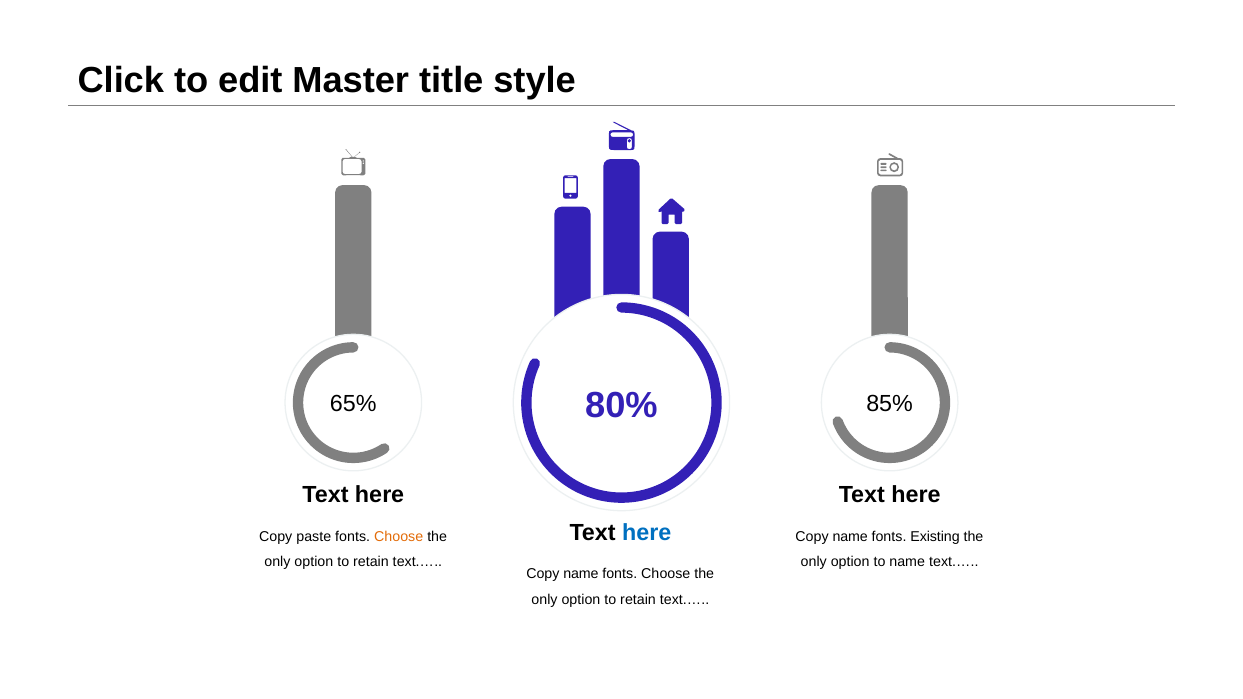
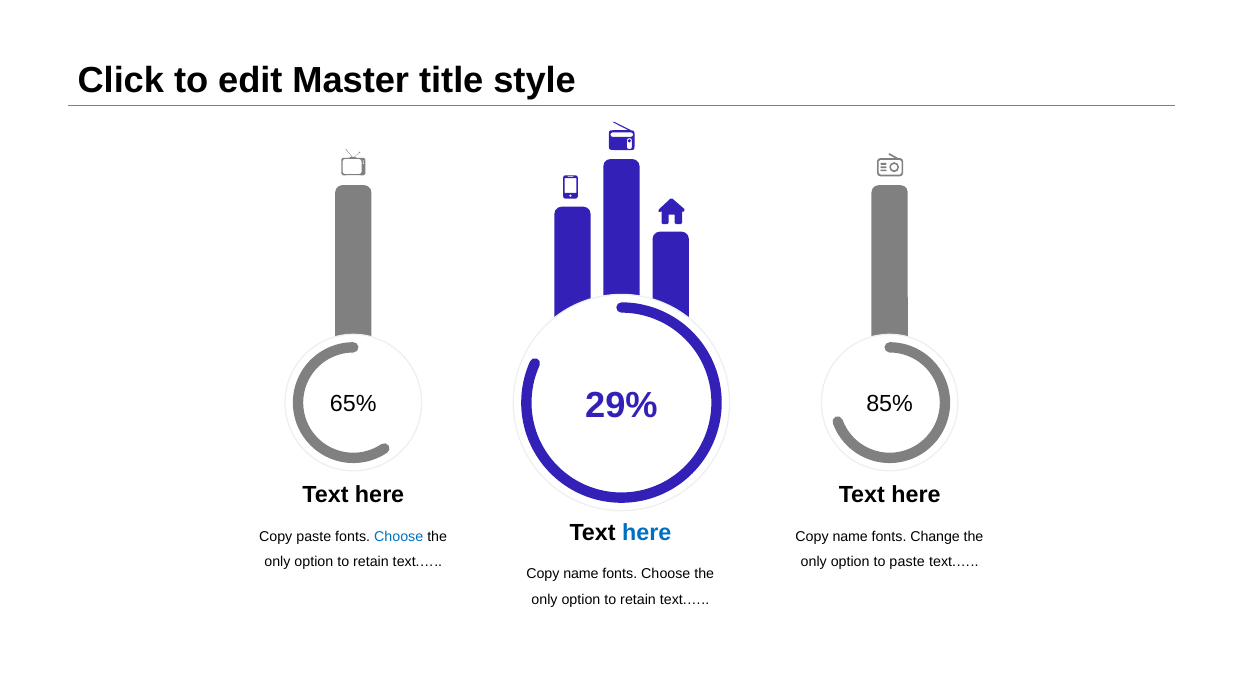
80%: 80% -> 29%
Choose at (399, 537) colour: orange -> blue
Existing: Existing -> Change
to name: name -> paste
